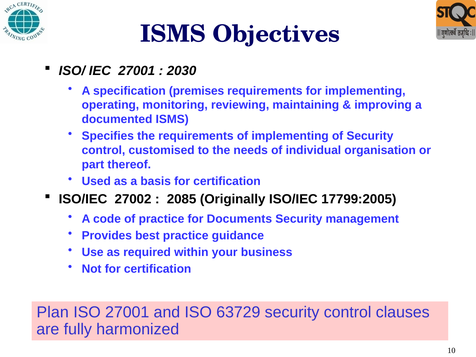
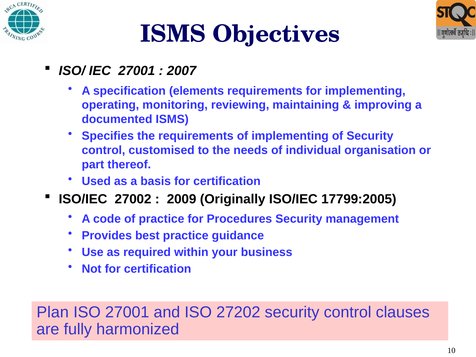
2030: 2030 -> 2007
premises: premises -> elements
2085: 2085 -> 2009
Documents: Documents -> Procedures
63729: 63729 -> 27202
